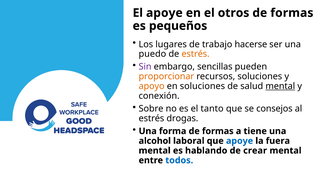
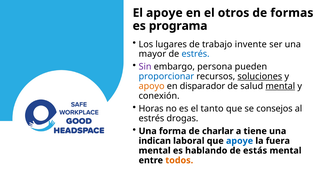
pequeños: pequeños -> programa
hacerse: hacerse -> invente
puedo: puedo -> mayor
estrés at (196, 54) colour: orange -> blue
sencillas: sencillas -> persona
proporcionar colour: orange -> blue
soluciones at (260, 76) underline: none -> present
en soluciones: soluciones -> disparador
Sobre: Sobre -> Horas
forma de formas: formas -> charlar
alcohol: alcohol -> indican
crear: crear -> estás
todos colour: blue -> orange
